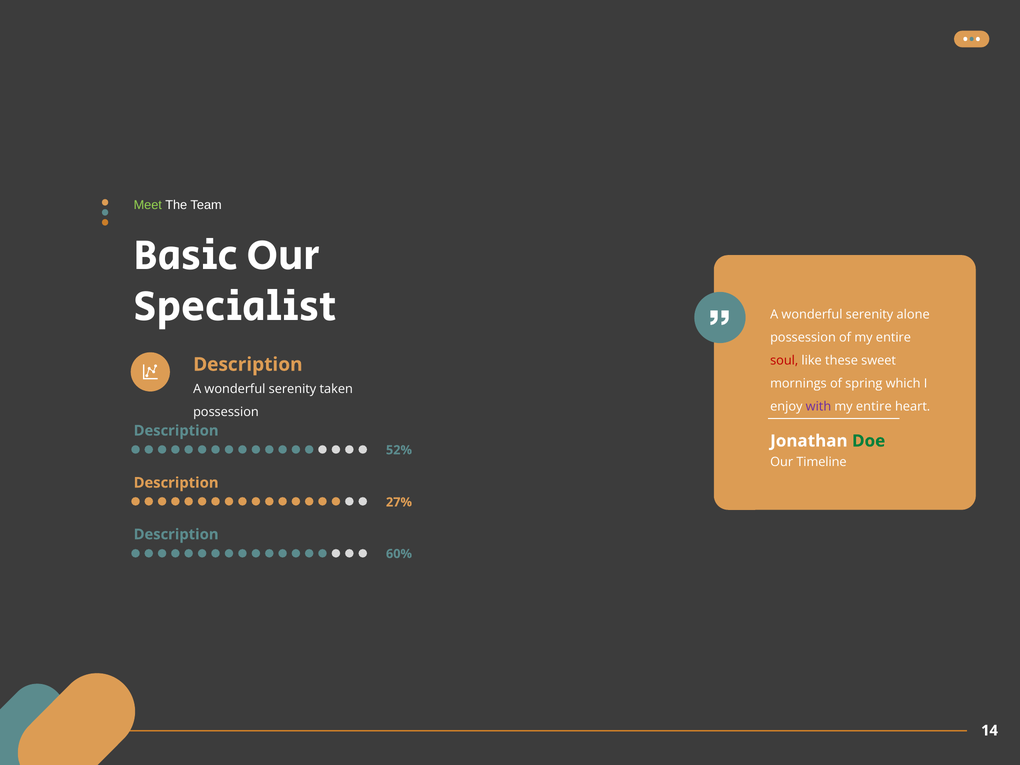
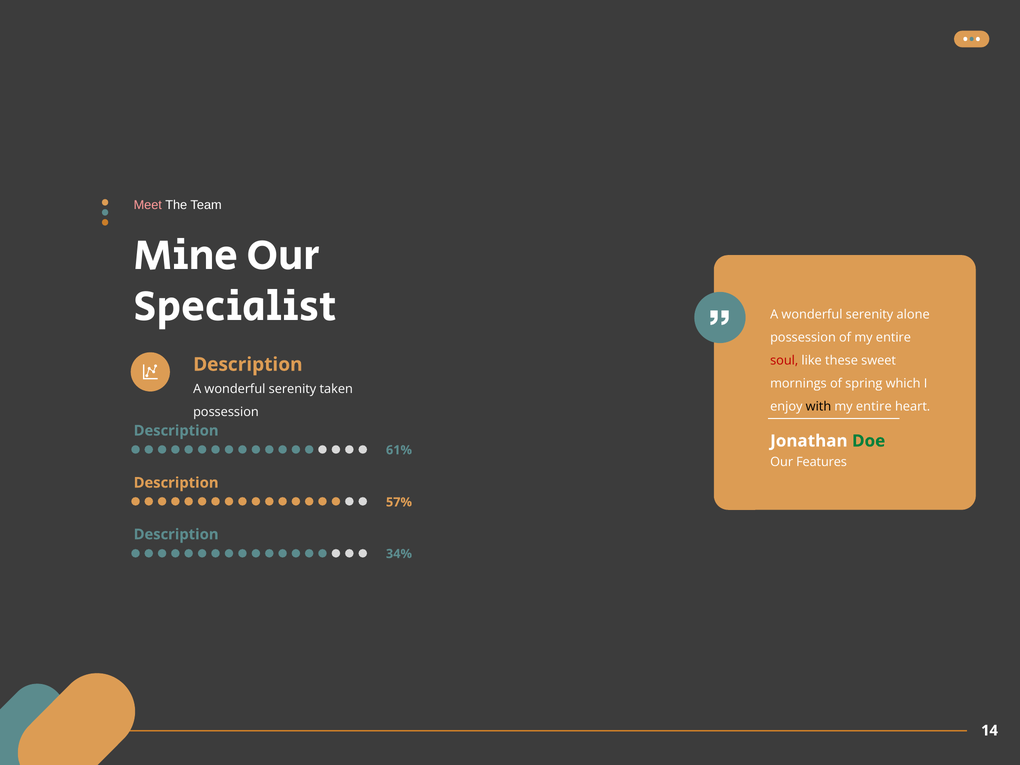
Meet colour: light green -> pink
Basic: Basic -> Mine
with colour: purple -> black
52%: 52% -> 61%
Timeline: Timeline -> Features
27%: 27% -> 57%
60%: 60% -> 34%
